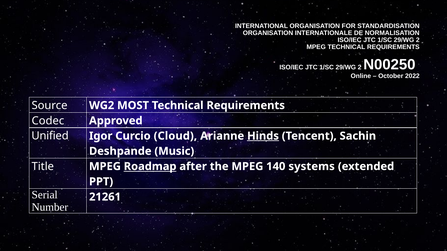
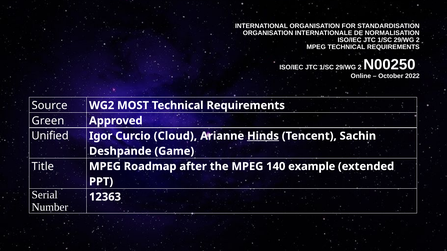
Codec: Codec -> Green
Music: Music -> Game
Roadmap underline: present -> none
systems: systems -> example
21261: 21261 -> 12363
